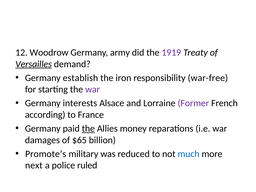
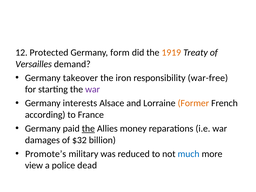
Woodrow: Woodrow -> Protected
army: army -> form
1919 colour: purple -> orange
Versailles underline: present -> none
establish: establish -> takeover
Former colour: purple -> orange
$65: $65 -> $32
next: next -> view
ruled: ruled -> dead
